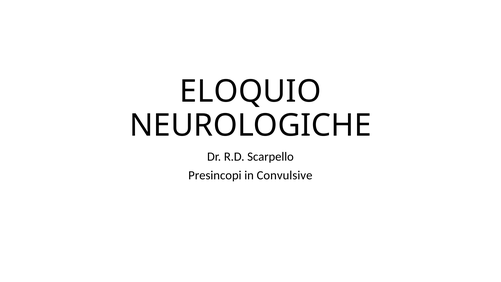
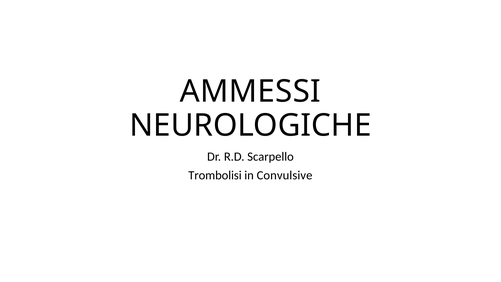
ELOQUIO: ELOQUIO -> AMMESSI
Presincopi: Presincopi -> Trombolisi
